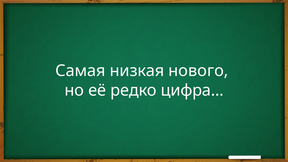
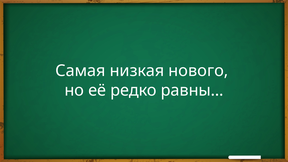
цифра…: цифра… -> равны…
